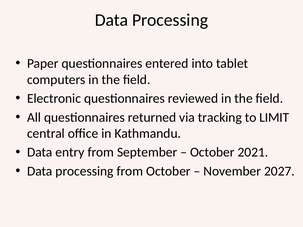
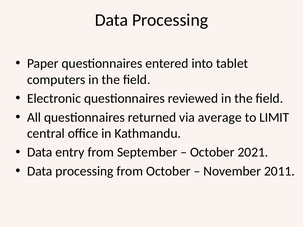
tracking: tracking -> average
2027: 2027 -> 2011
